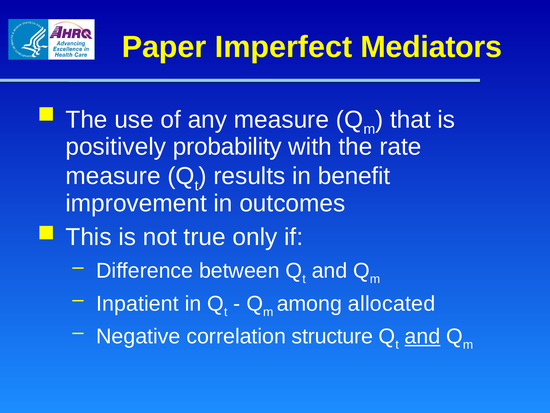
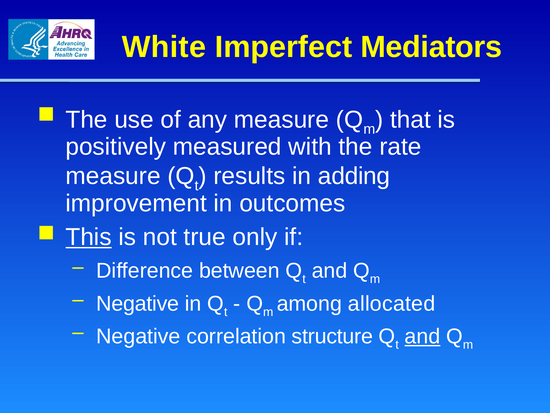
Paper: Paper -> White
probability: probability -> measured
benefit: benefit -> adding
This underline: none -> present
Inpatient at (138, 303): Inpatient -> Negative
